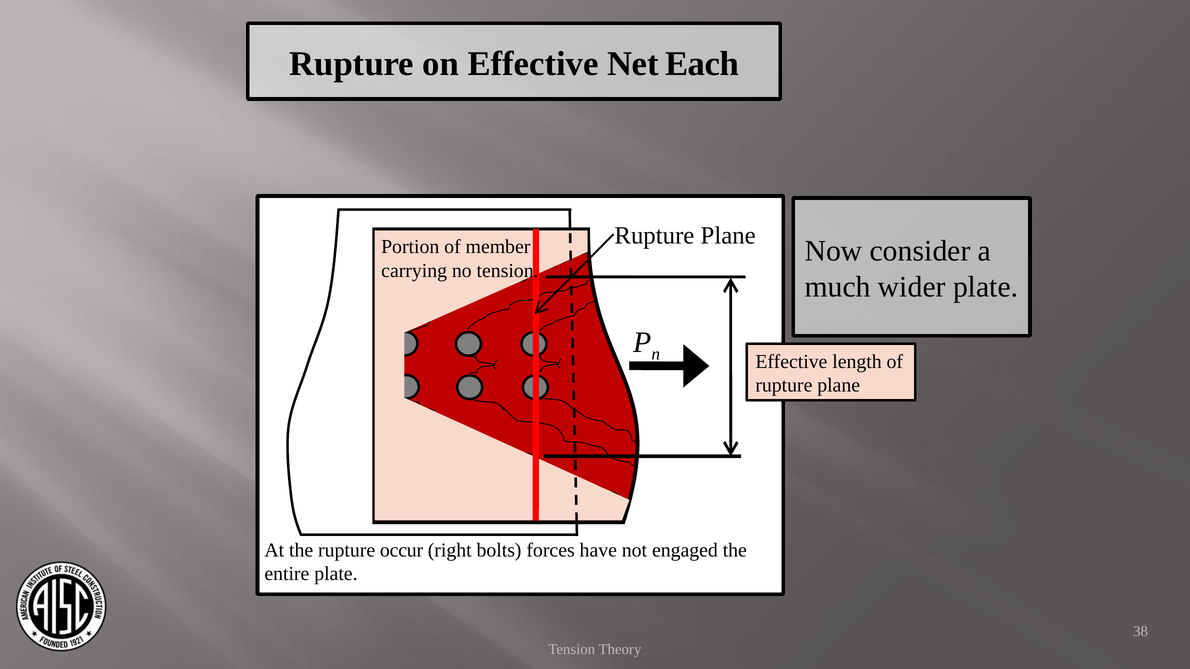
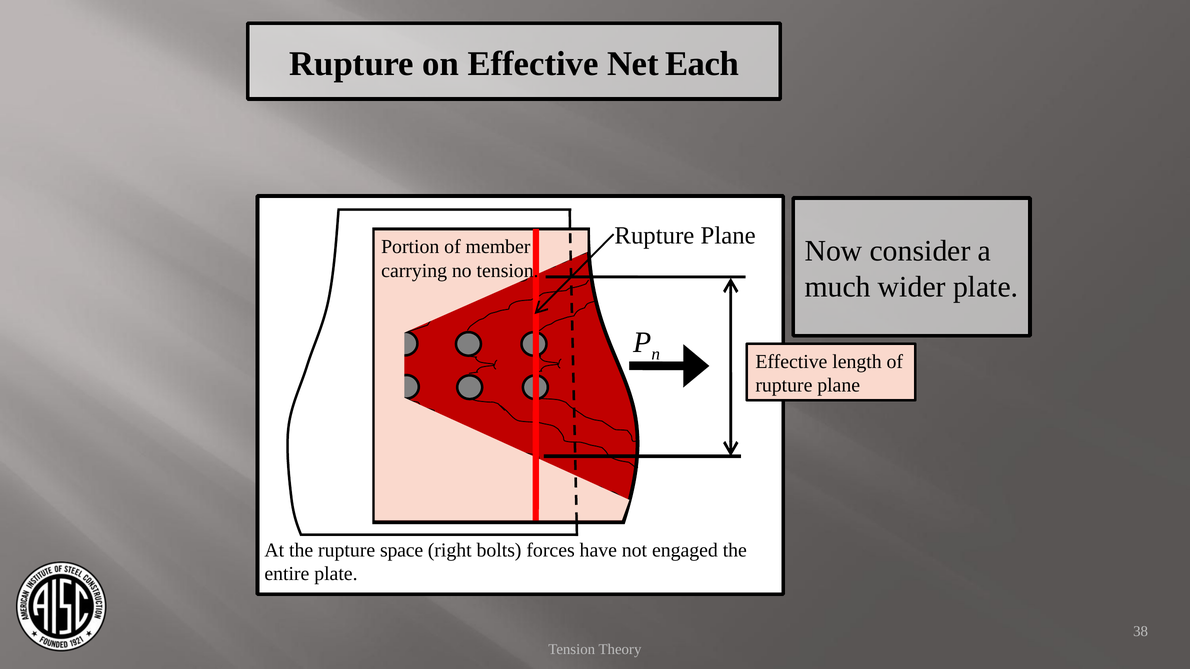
occur: occur -> space
